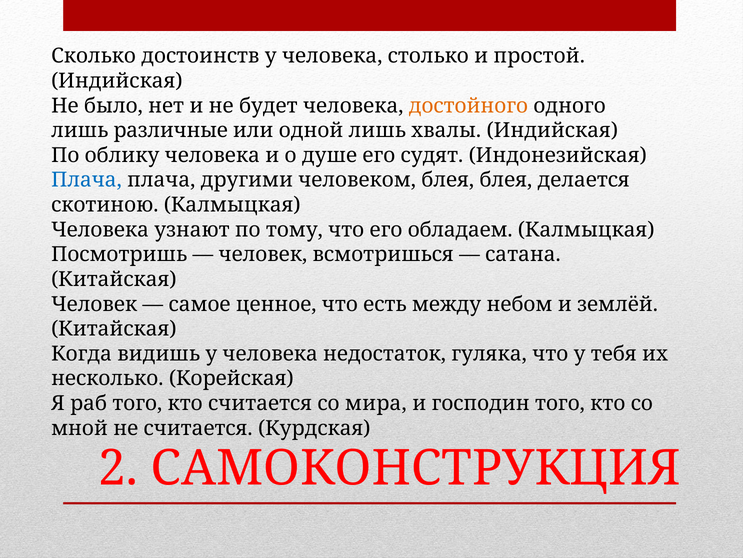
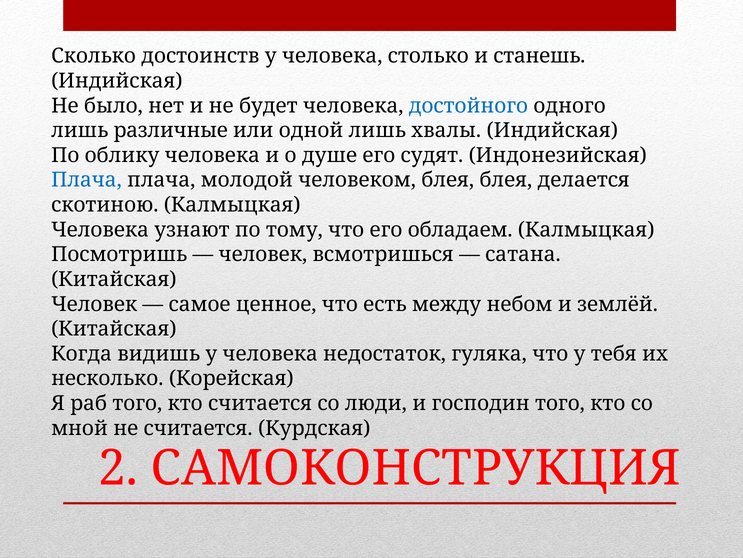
простой: простой -> станешь
достойного colour: orange -> blue
другими: другими -> молодой
мира: мира -> люди
